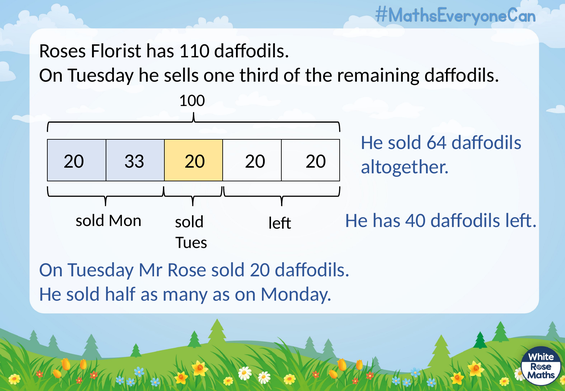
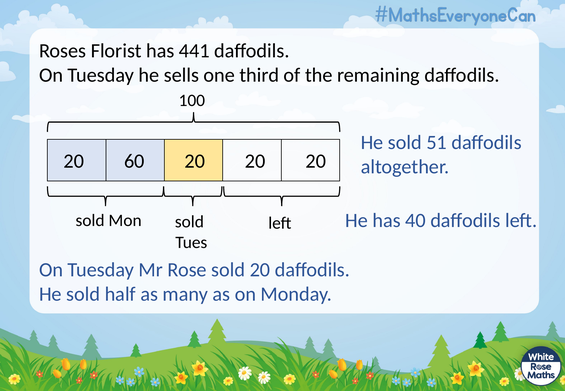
110: 110 -> 441
64: 64 -> 51
33: 33 -> 60
